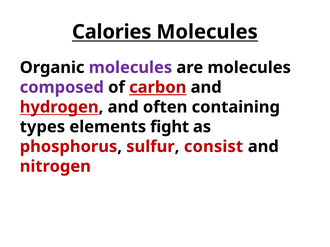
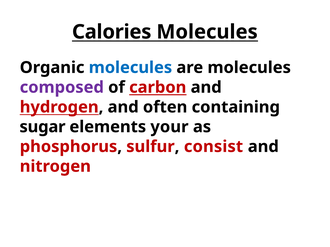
molecules at (130, 68) colour: purple -> blue
types: types -> sugar
fight: fight -> your
